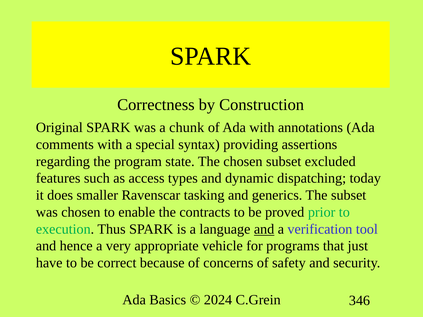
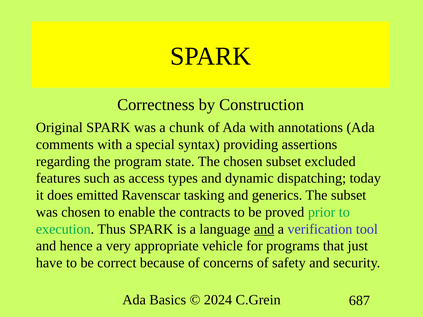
smaller: smaller -> emitted
346: 346 -> 687
